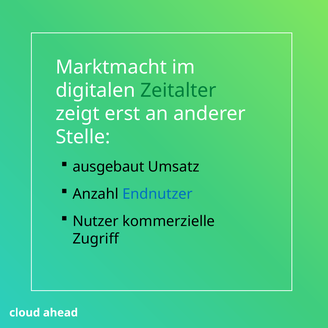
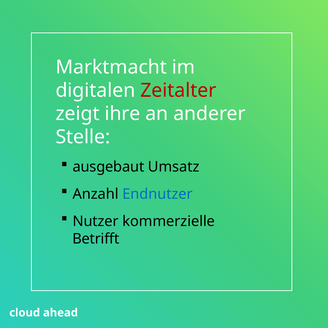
Zeitalter colour: green -> red
erst: erst -> ihre
Zugriff: Zugriff -> Betrifft
